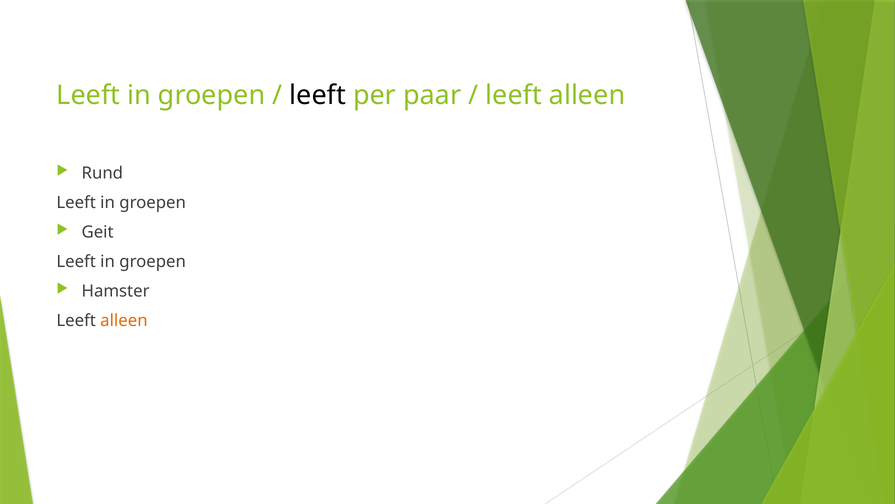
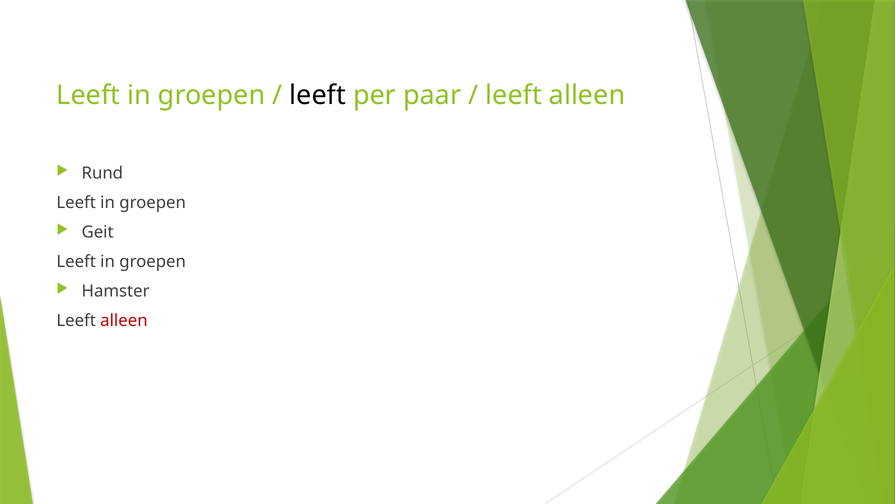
alleen at (124, 321) colour: orange -> red
